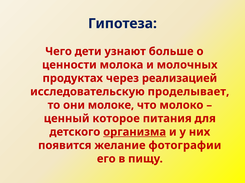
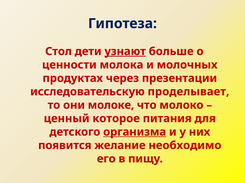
Чего: Чего -> Стол
узнают underline: none -> present
реализацией: реализацией -> презентации
фотографии: фотографии -> необходимо
